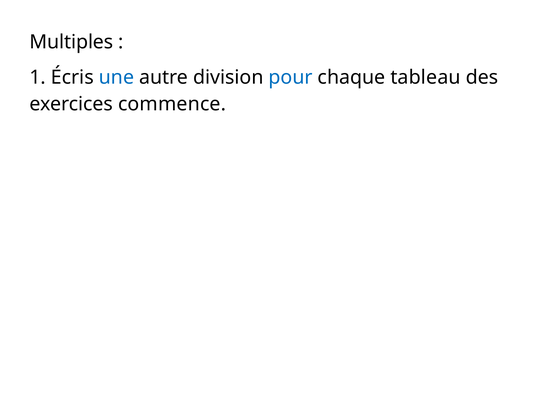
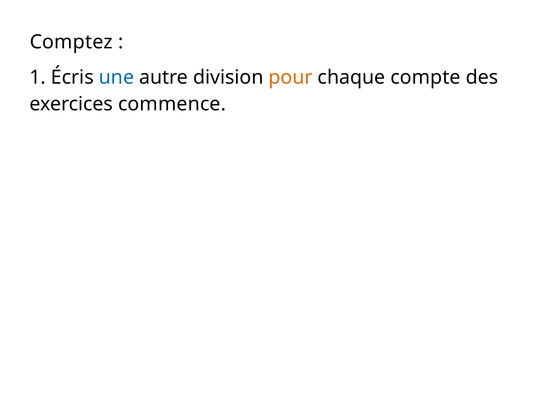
Multiples: Multiples -> Comptez
pour colour: blue -> orange
tableau: tableau -> compte
